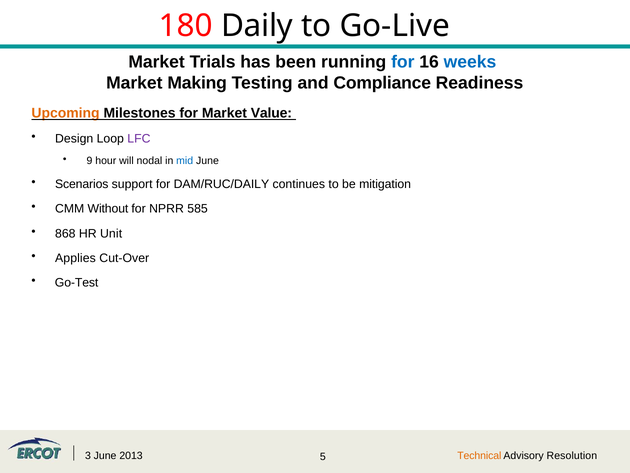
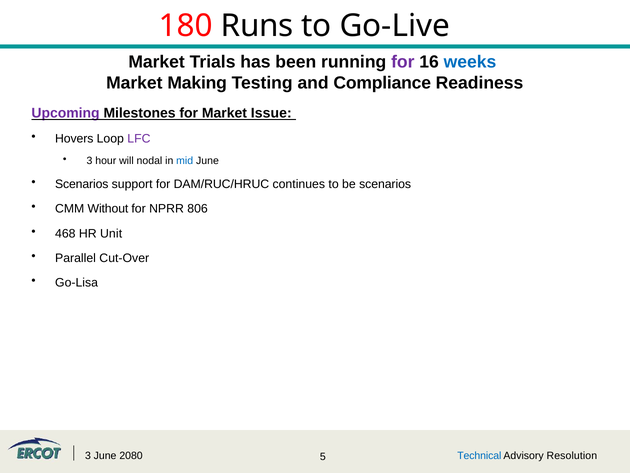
Daily: Daily -> Runs
for at (403, 62) colour: blue -> purple
Upcoming colour: orange -> purple
Value: Value -> Issue
Design: Design -> Hovers
9 at (90, 161): 9 -> 3
DAM/RUC/DAILY: DAM/RUC/DAILY -> DAM/RUC/HRUC
be mitigation: mitigation -> scenarios
585: 585 -> 806
868: 868 -> 468
Applies: Applies -> Parallel
Go-Test: Go-Test -> Go-Lisa
2013: 2013 -> 2080
Technical colour: orange -> blue
